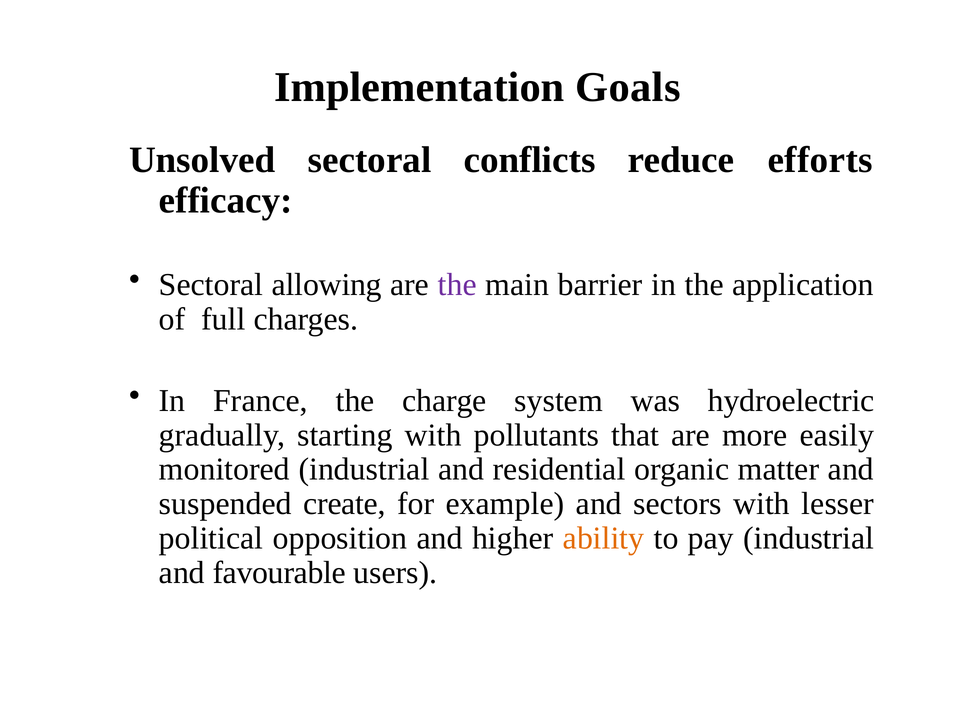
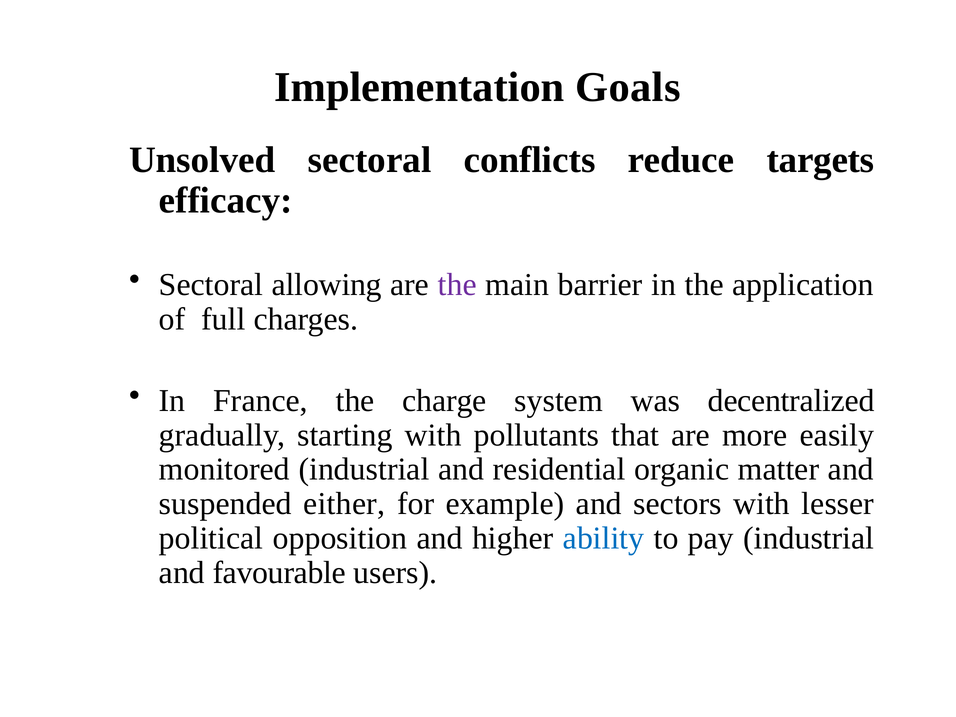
efforts: efforts -> targets
hydroelectric: hydroelectric -> decentralized
create: create -> either
ability colour: orange -> blue
